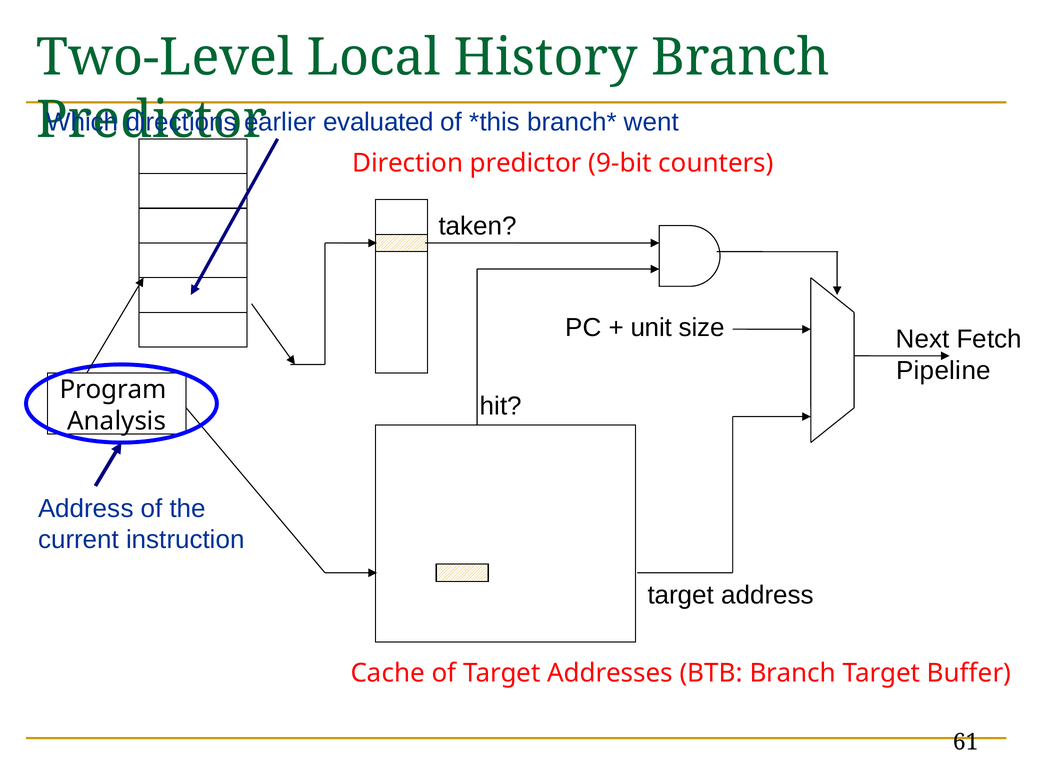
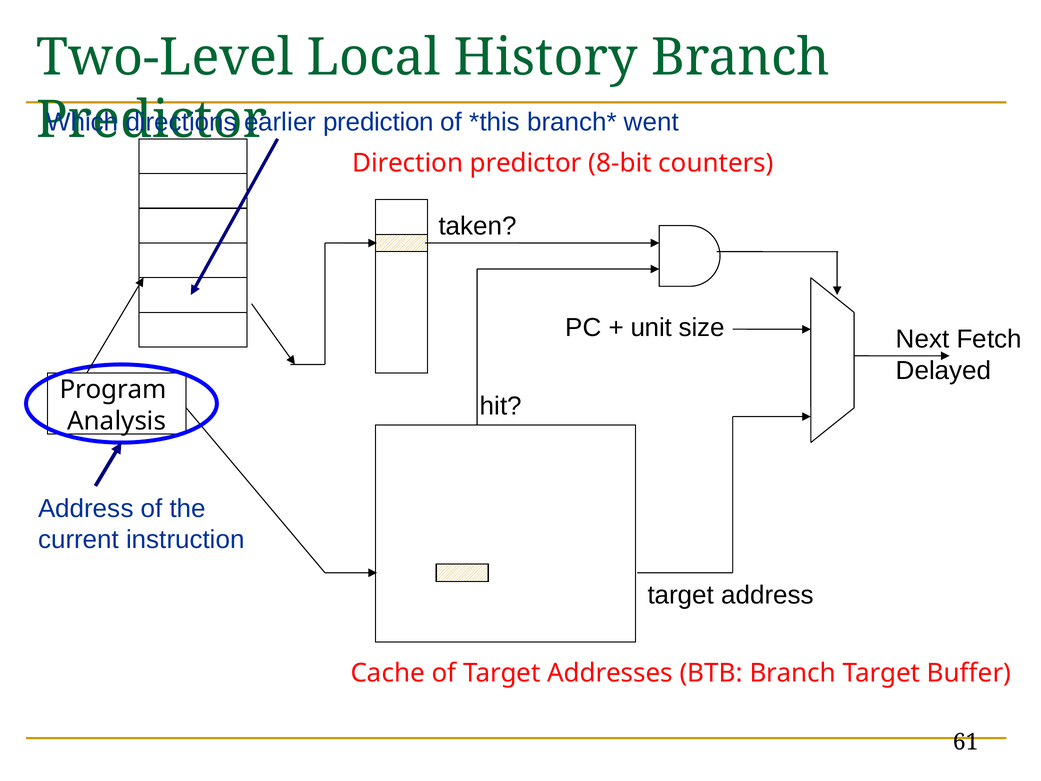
evaluated: evaluated -> prediction
9-bit: 9-bit -> 8-bit
Pipeline: Pipeline -> Delayed
